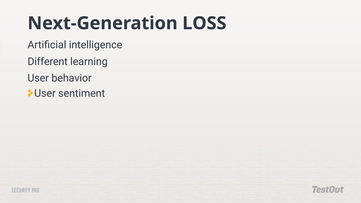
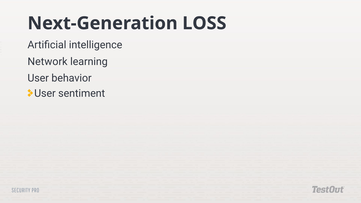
Different: Different -> Network
